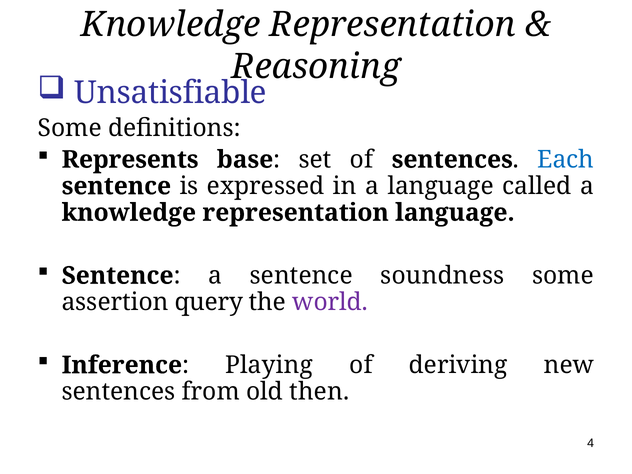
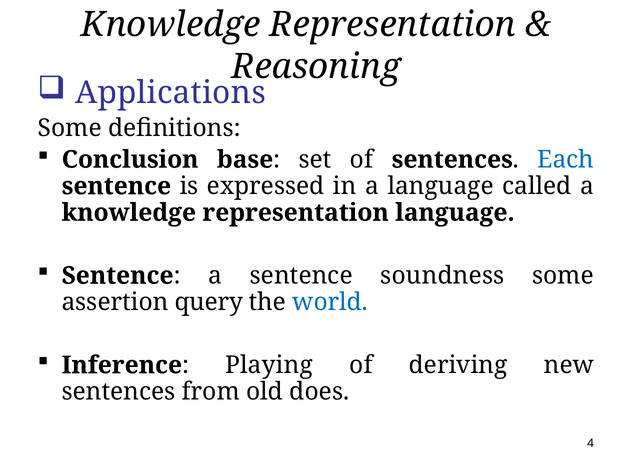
Unsatisfiable: Unsatisfiable -> Applications
Represents: Represents -> Conclusion
world colour: purple -> blue
then: then -> does
